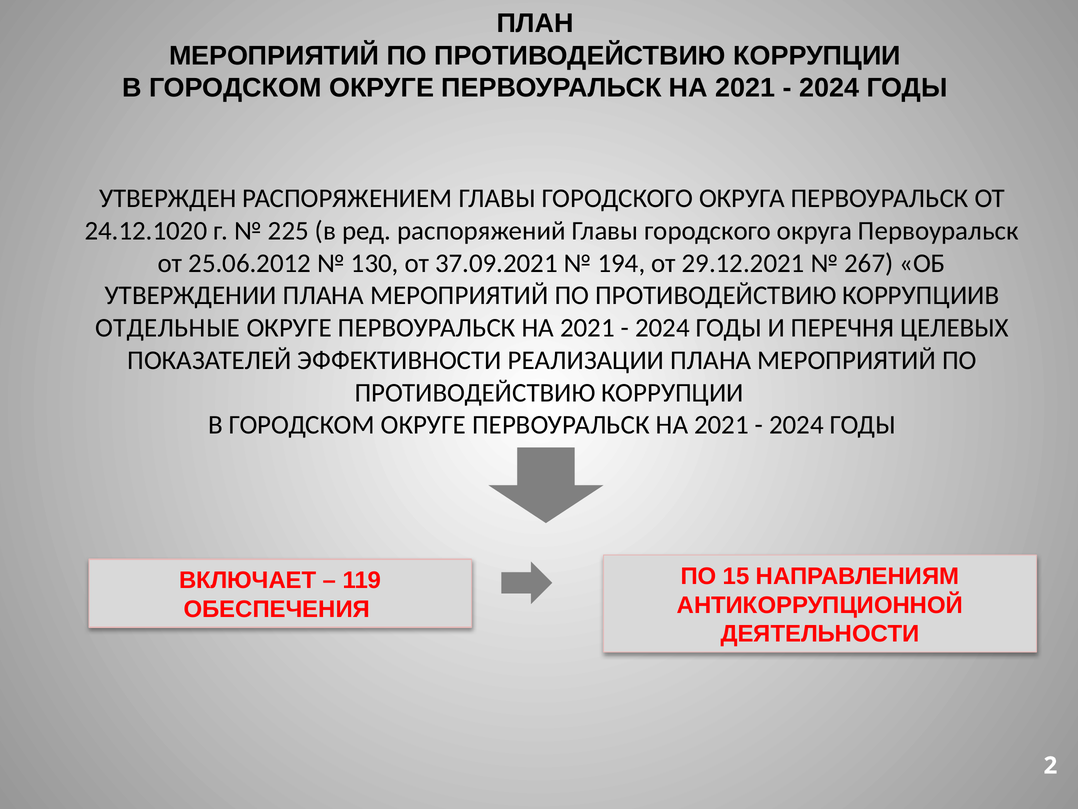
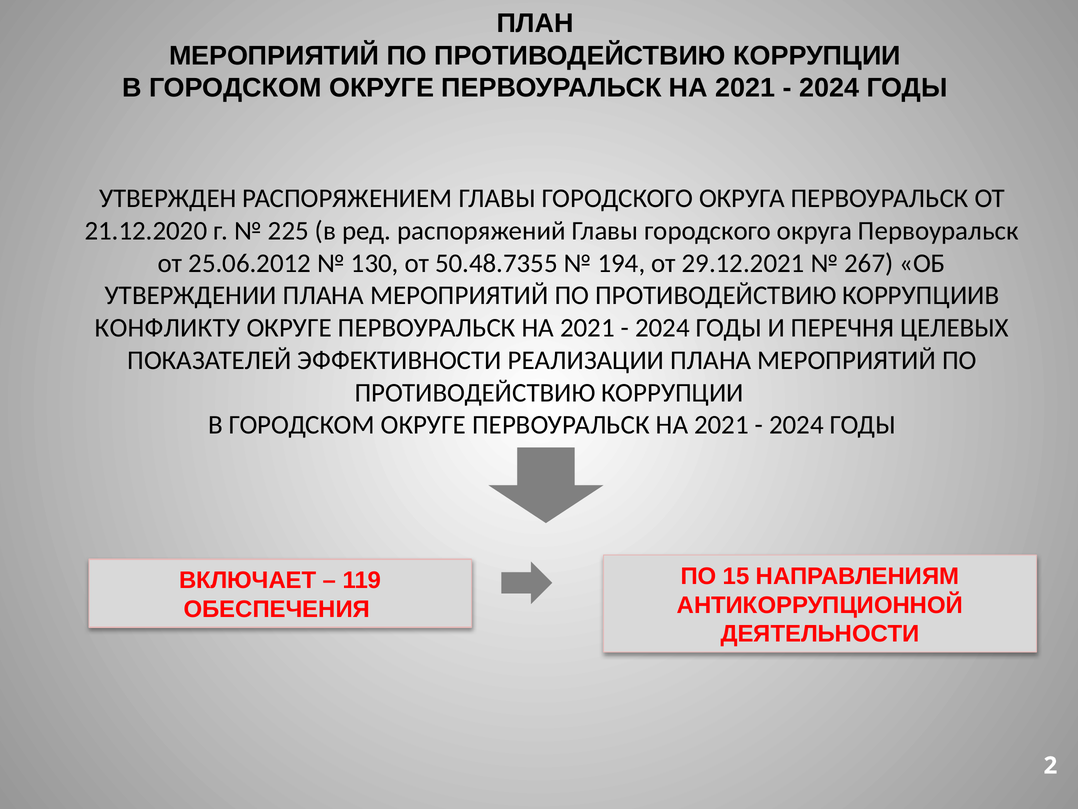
24.12.1020: 24.12.1020 -> 21.12.2020
37.09.2021: 37.09.2021 -> 50.48.7355
ОТДЕЛЬНЫЕ: ОТДЕЛЬНЫЕ -> КОНФЛИКТУ
